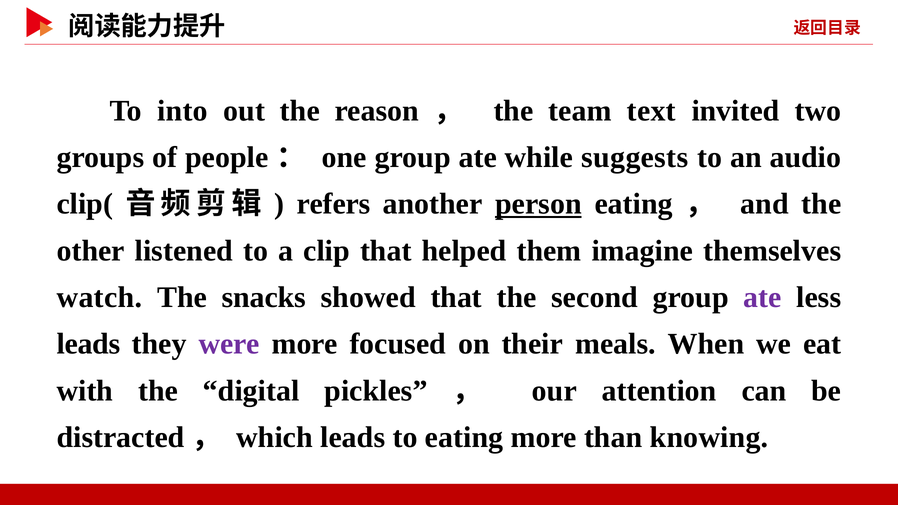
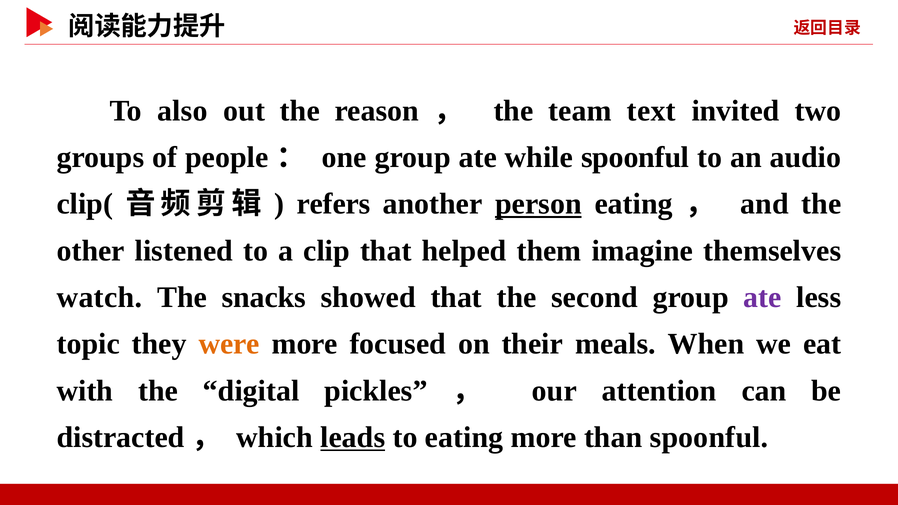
into: into -> also
while suggests: suggests -> spoonful
leads at (88, 344): leads -> topic
were colour: purple -> orange
leads at (353, 438) underline: none -> present
than knowing: knowing -> spoonful
